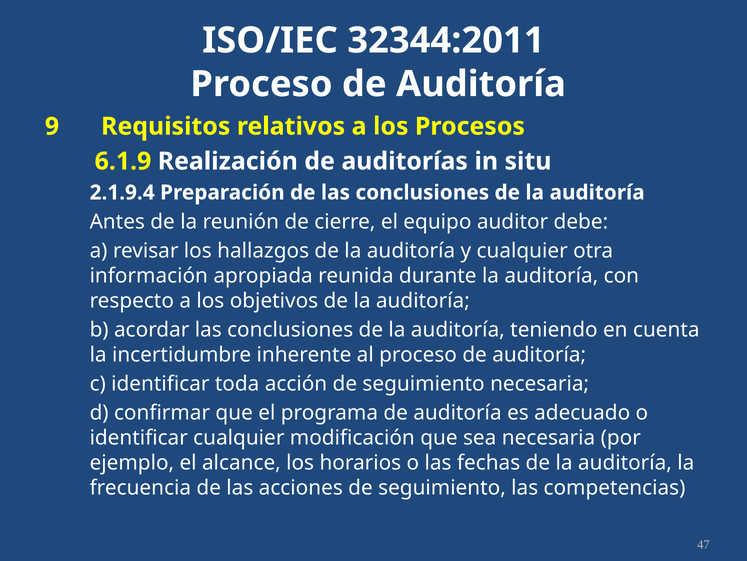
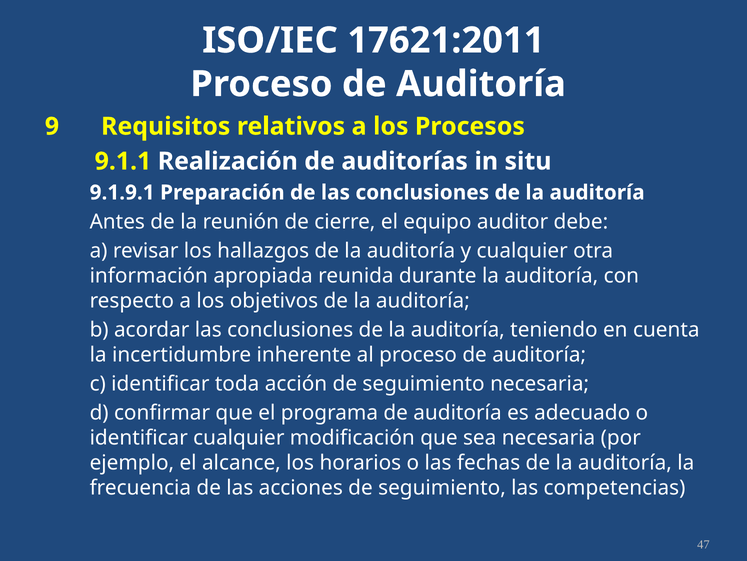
32344:2011: 32344:2011 -> 17621:2011
6.1.9: 6.1.9 -> 9.1.1
2.1.9.4: 2.1.9.4 -> 9.1.9.1
